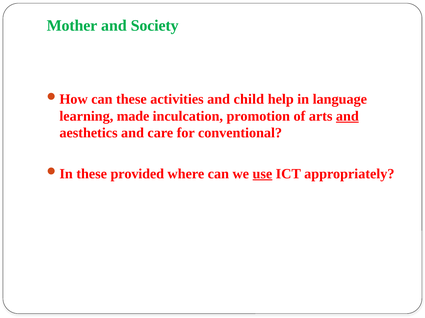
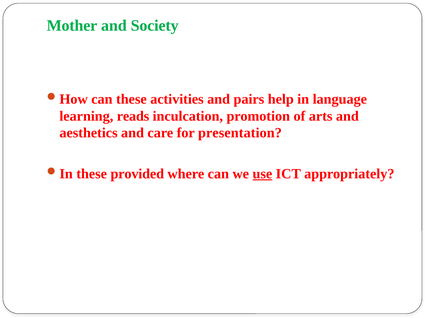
child: child -> pairs
made: made -> reads
and at (347, 116) underline: present -> none
conventional: conventional -> presentation
